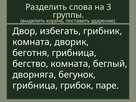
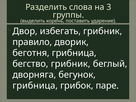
комната at (32, 42): комната -> правило
бегство комната: комната -> грибник
